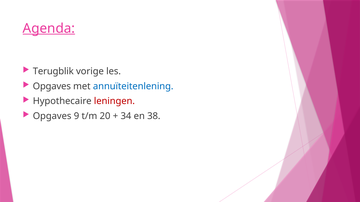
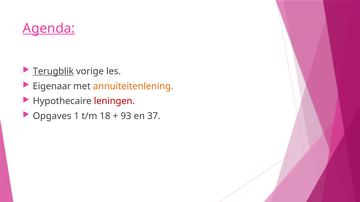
Terugblik underline: none -> present
Opgaves at (52, 86): Opgaves -> Eigenaar
annuïteitenlening colour: blue -> orange
9: 9 -> 1
20: 20 -> 18
34: 34 -> 93
38: 38 -> 37
